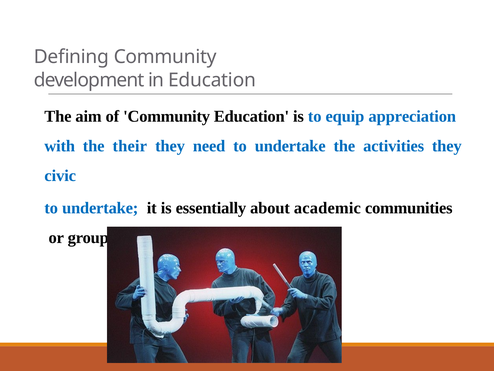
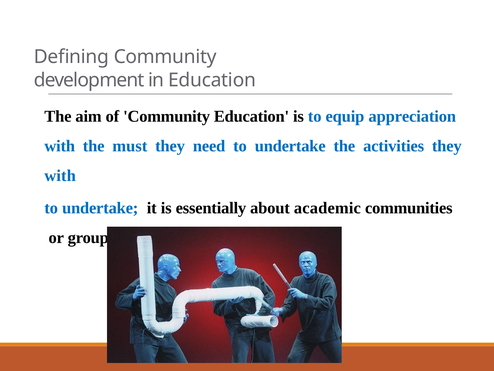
their: their -> must
civic at (60, 176): civic -> with
